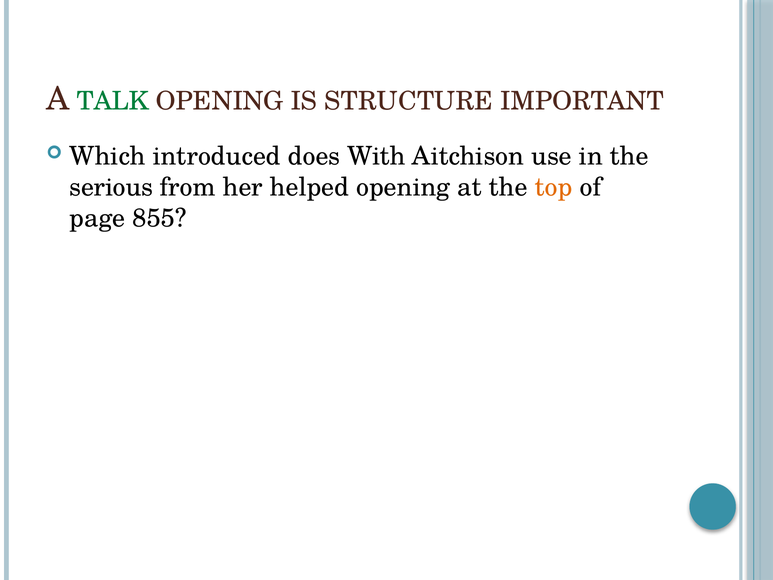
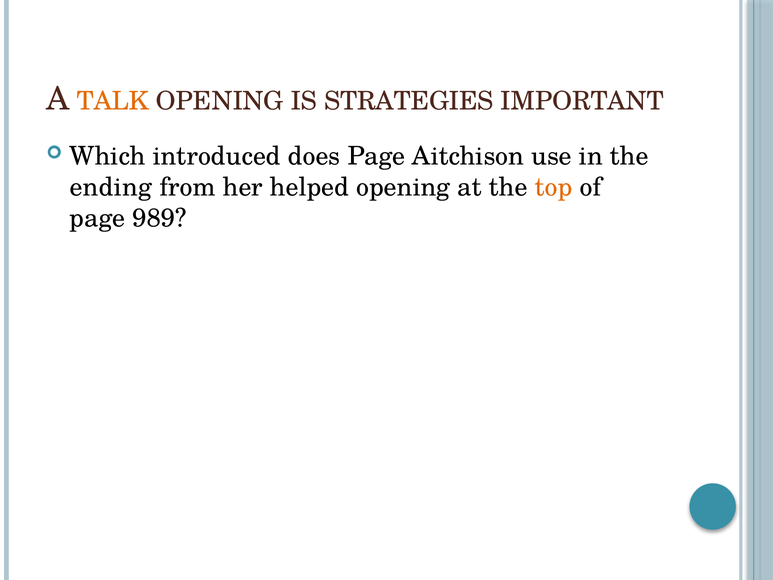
TALK colour: green -> orange
STRUCTURE: STRUCTURE -> STRATEGIES
does With: With -> Page
serious: serious -> ending
855: 855 -> 989
